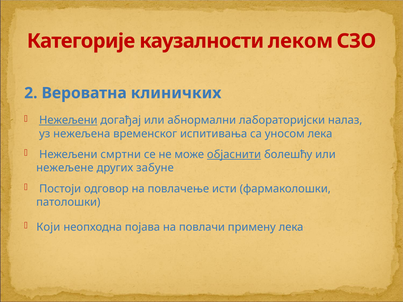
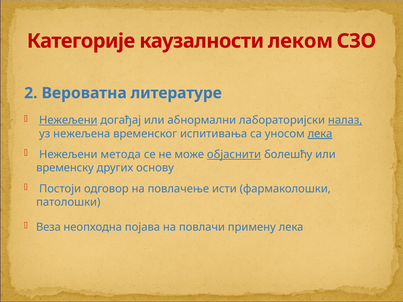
клиничких: клиничких -> литературе
налаз underline: none -> present
лека at (320, 134) underline: none -> present
смртни: смртни -> метода
нежељене: нежељене -> временску
забуне: забуне -> основу
Који: Који -> Веза
